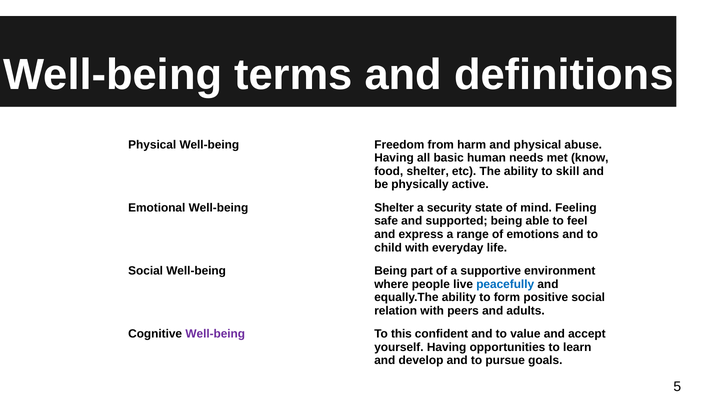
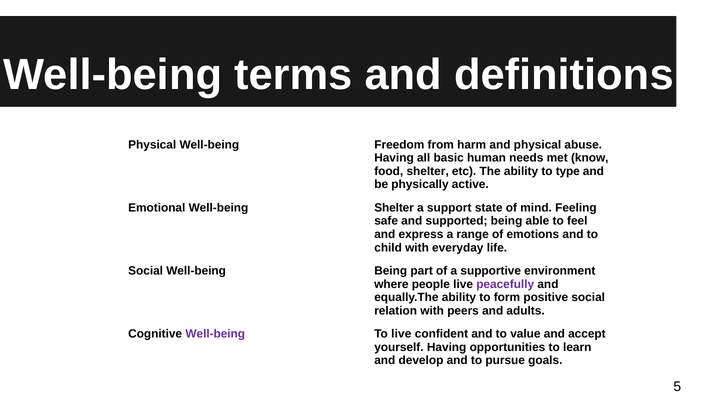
skill: skill -> type
security: security -> support
peacefully colour: blue -> purple
To this: this -> live
